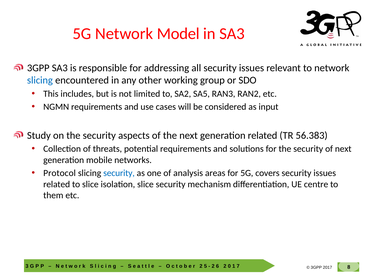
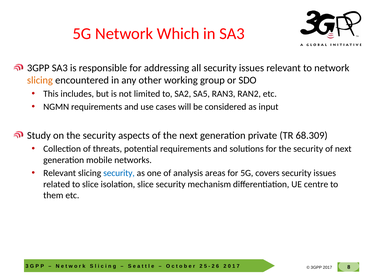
Model: Model -> Which
slicing at (40, 80) colour: blue -> orange
generation related: related -> private
56.383: 56.383 -> 68.309
Protocol at (60, 173): Protocol -> Relevant
